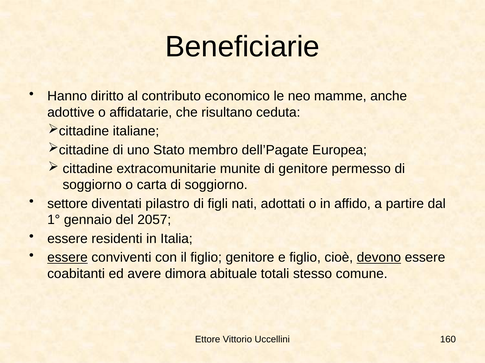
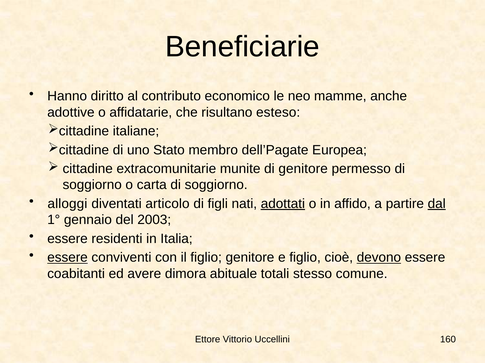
ceduta: ceduta -> esteso
settore: settore -> alloggi
pilastro: pilastro -> articolo
adottati underline: none -> present
dal underline: none -> present
2057: 2057 -> 2003
